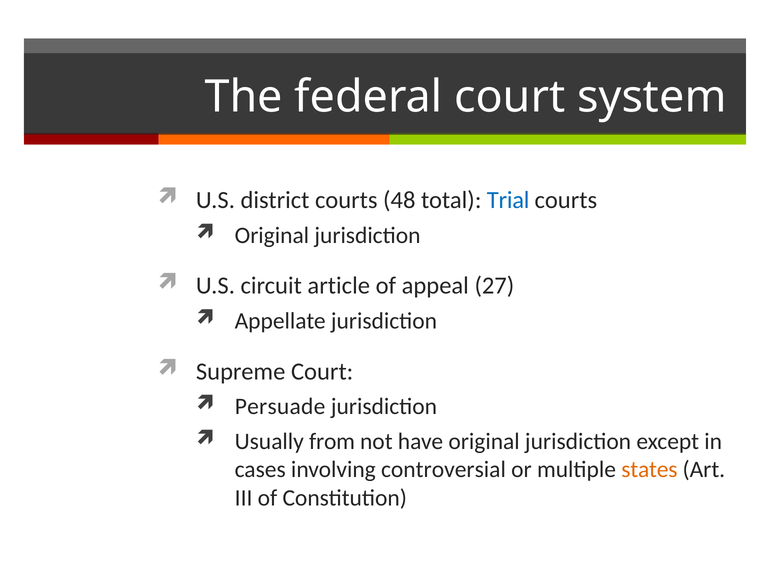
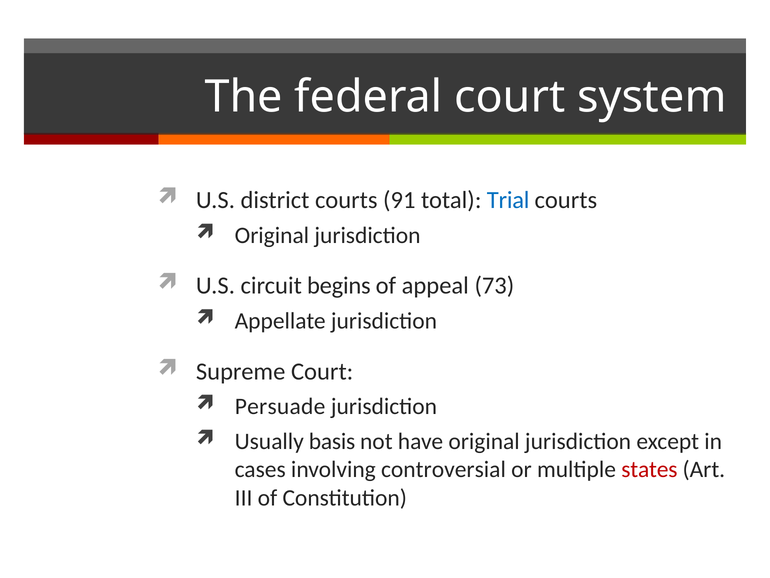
48: 48 -> 91
article: article -> begins
27: 27 -> 73
from: from -> basis
states colour: orange -> red
